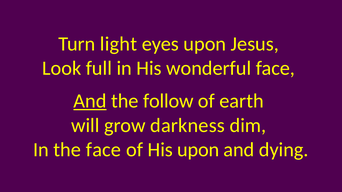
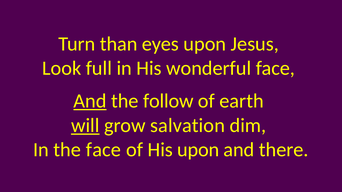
light: light -> than
will underline: none -> present
darkness: darkness -> salvation
dying: dying -> there
